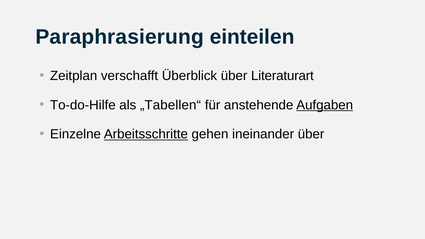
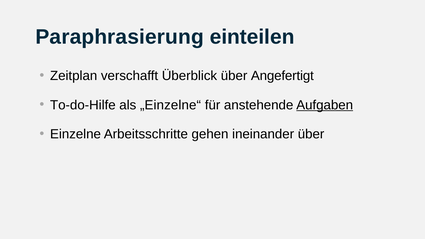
Literaturart: Literaturart -> Angefertigt
„Tabellen“: „Tabellen“ -> „Einzelne“
Arbeitsschritte underline: present -> none
